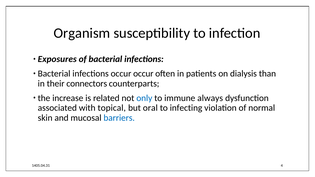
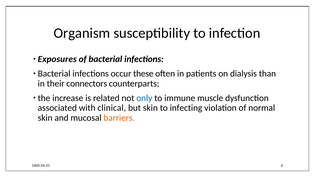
occur occur: occur -> these
always: always -> muscle
topical: topical -> clinical
but oral: oral -> skin
barriers colour: blue -> orange
